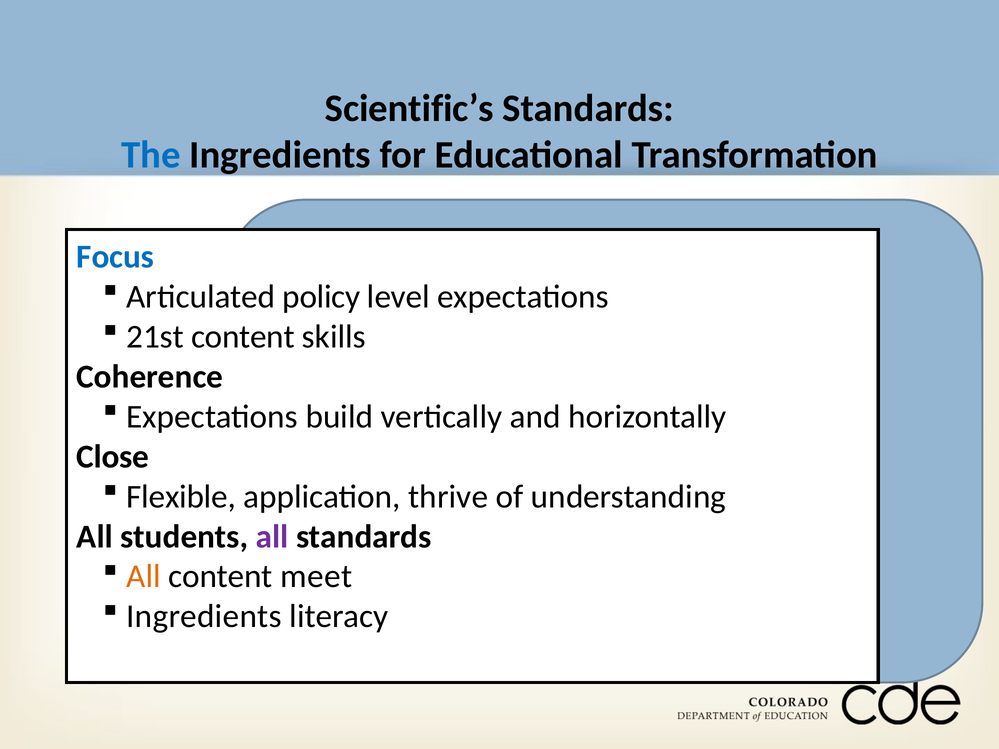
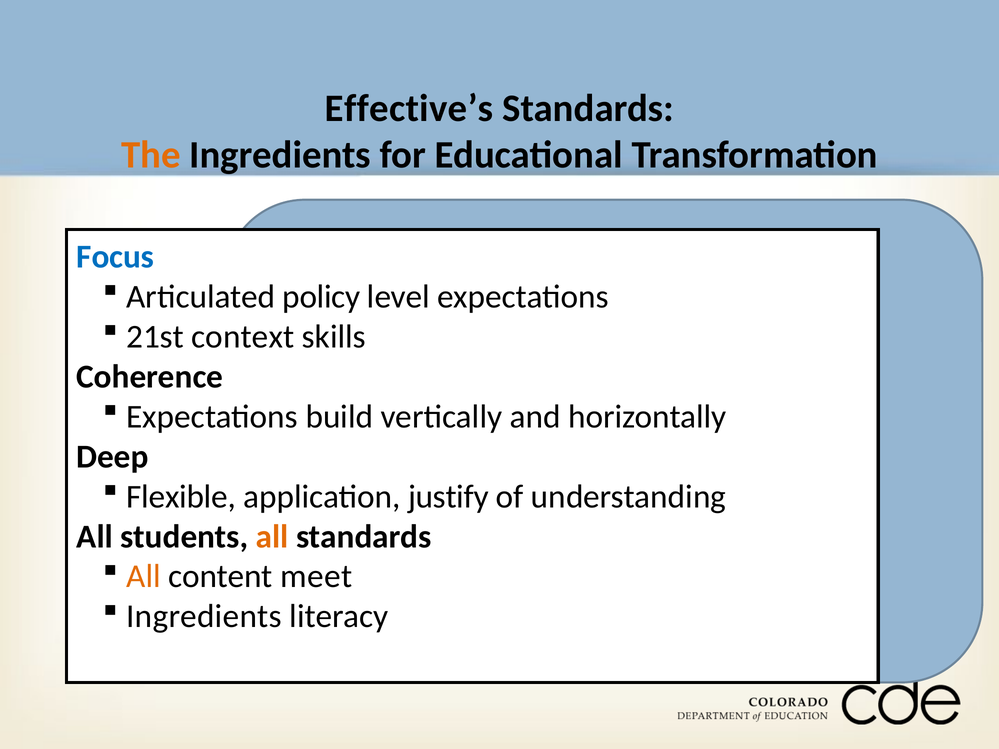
Scientific’s: Scientific’s -> Effective’s
The colour: blue -> orange
21st content: content -> context
Close: Close -> Deep
thrive: thrive -> justify
all at (272, 537) colour: purple -> orange
